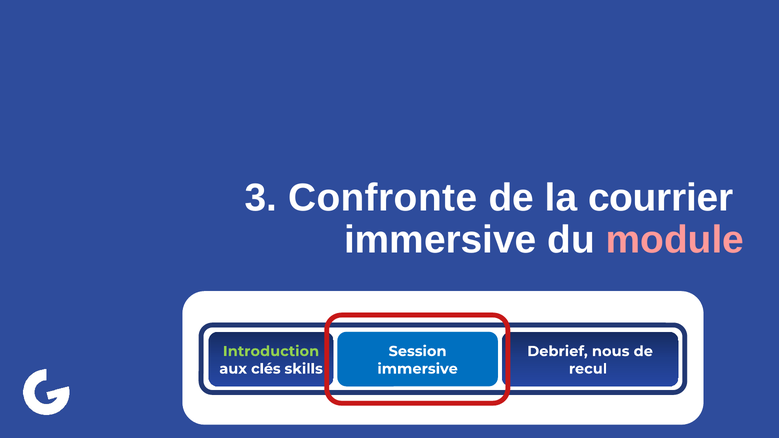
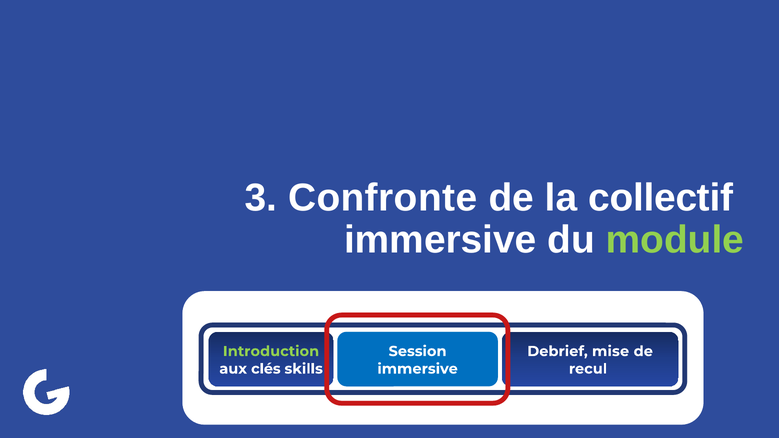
courrier: courrier -> collectif
module colour: pink -> light green
nous: nous -> mise
